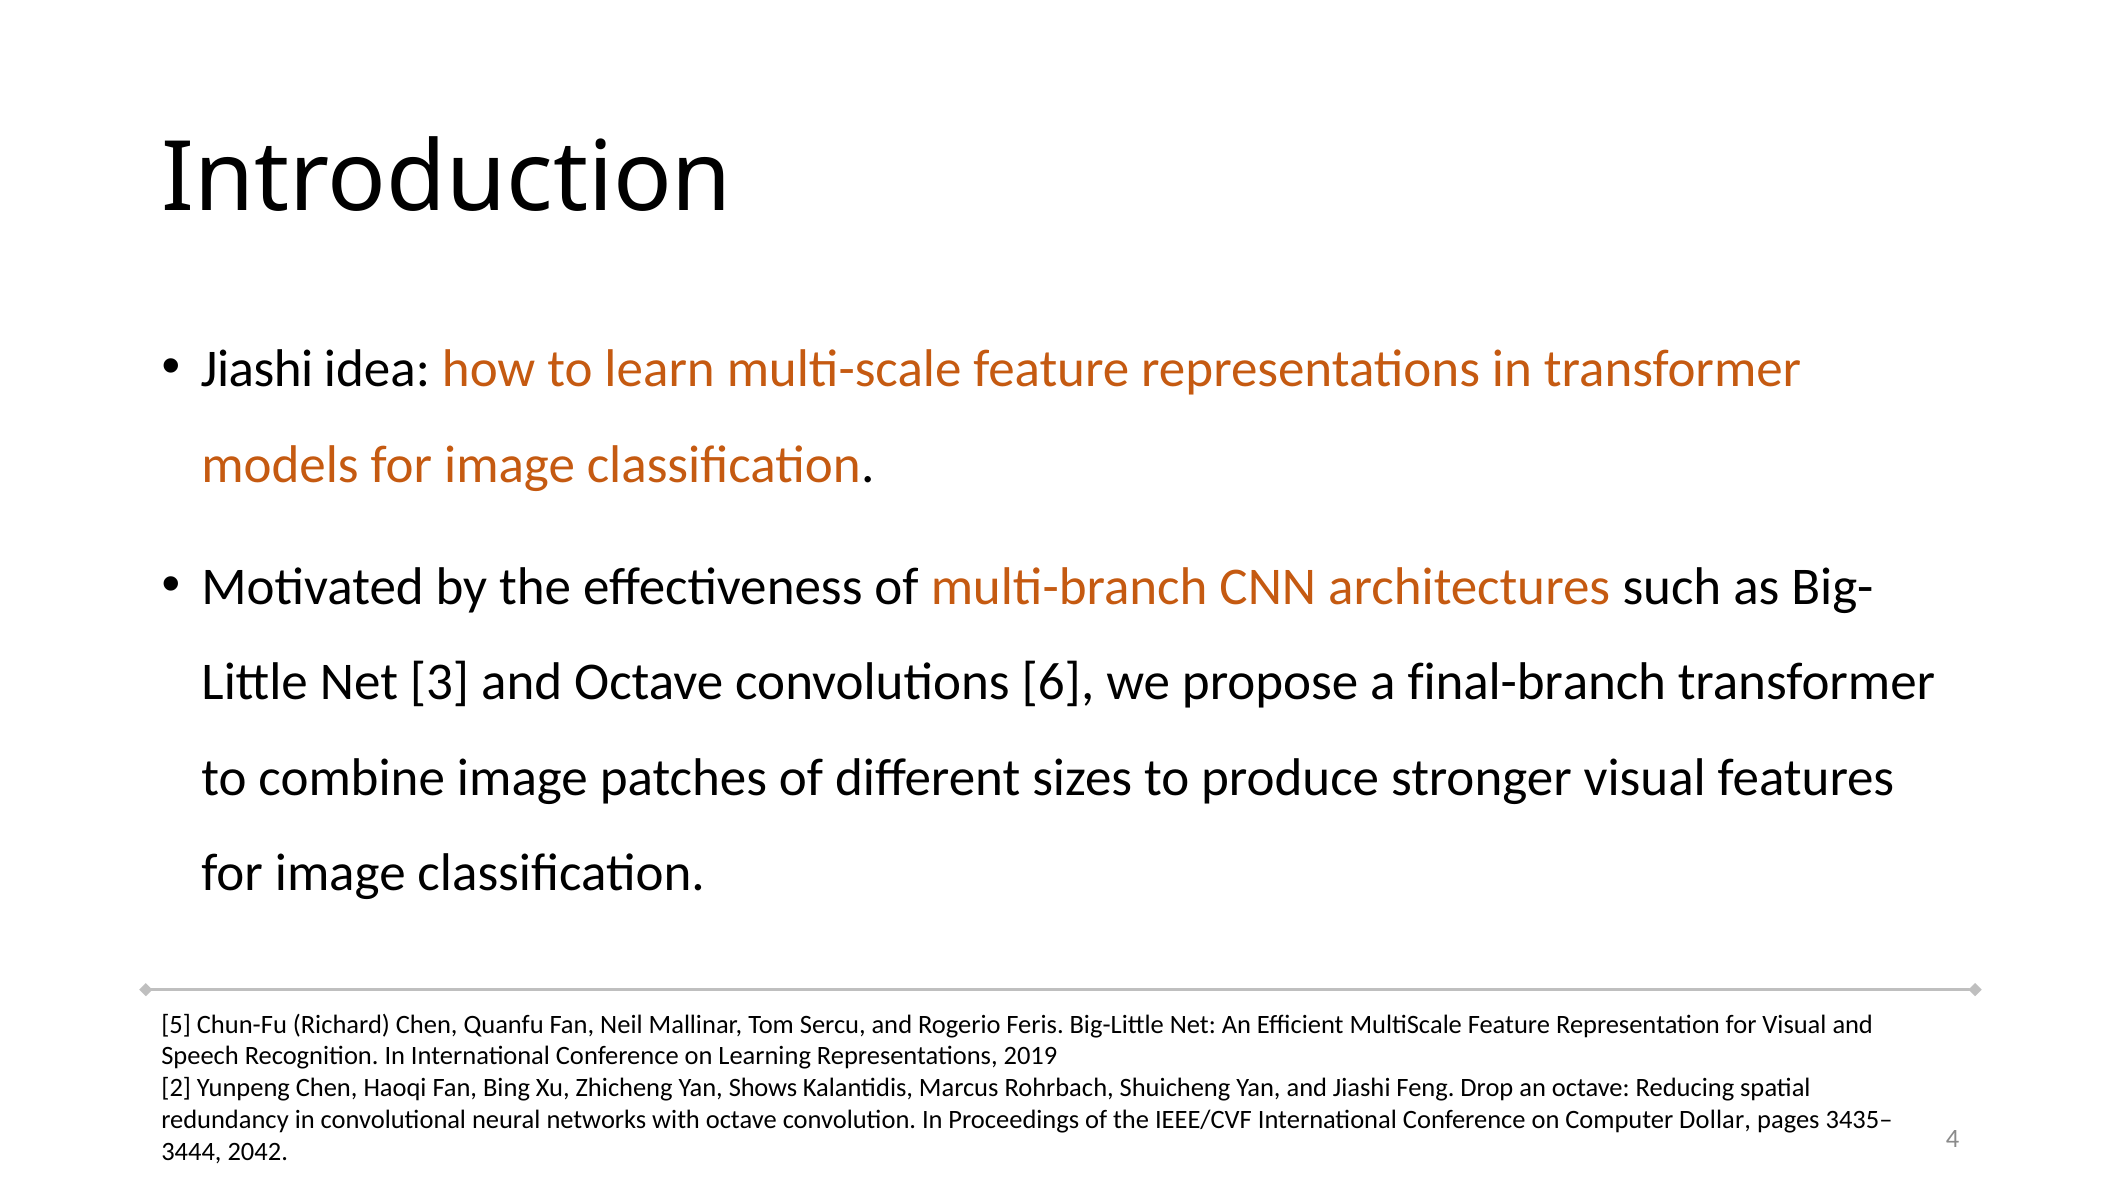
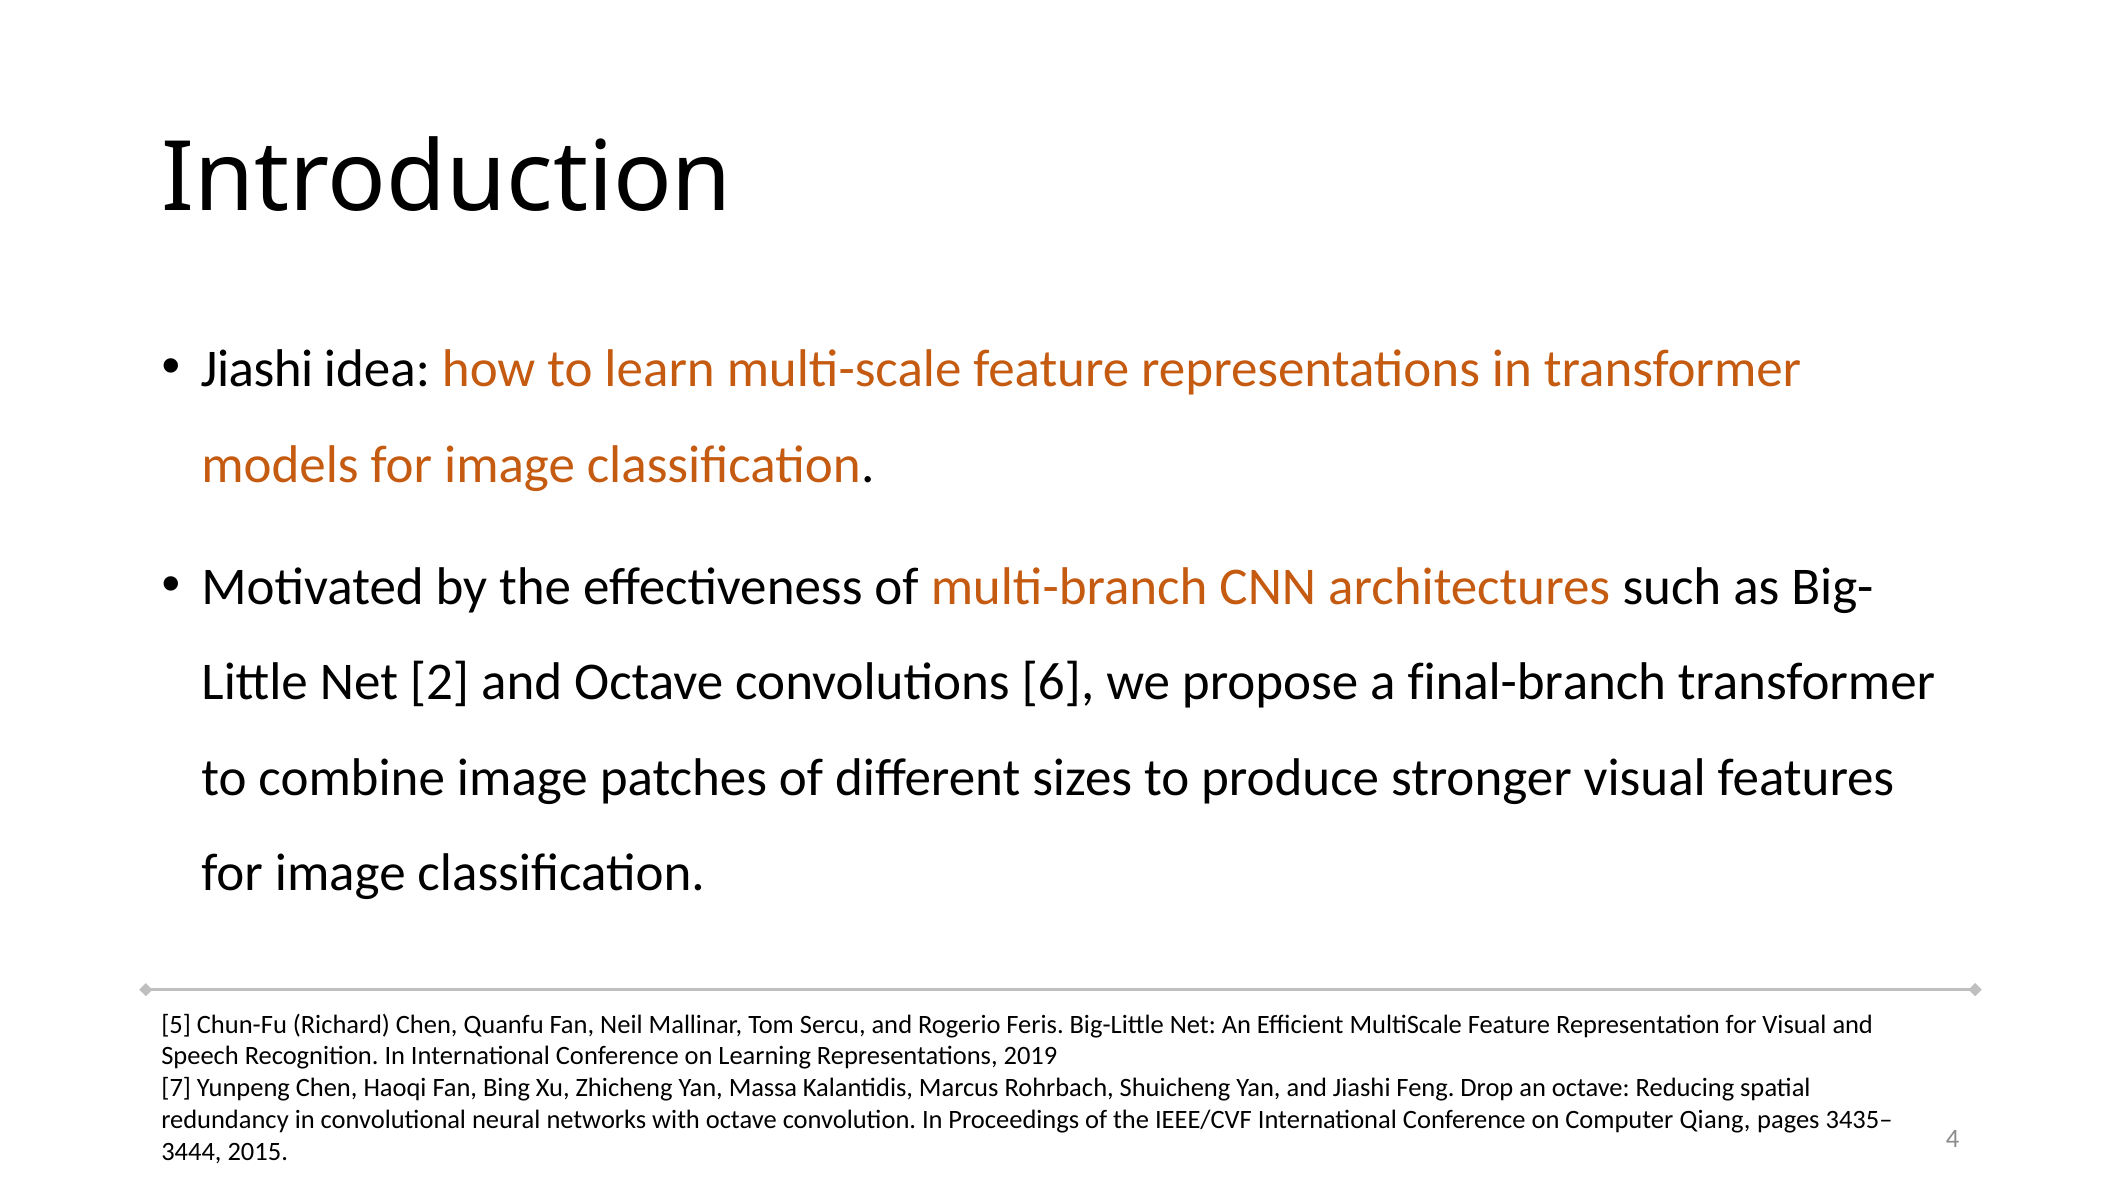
3: 3 -> 2
2: 2 -> 7
Shows: Shows -> Massa
Dollar: Dollar -> Qiang
2042: 2042 -> 2015
